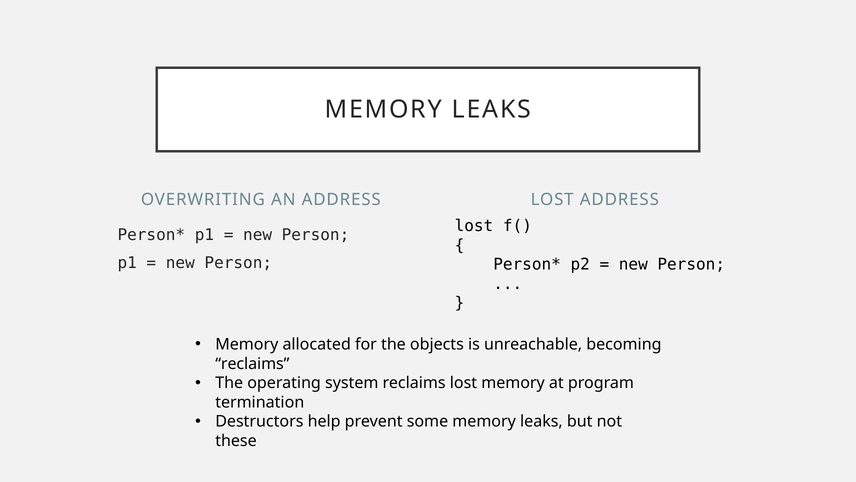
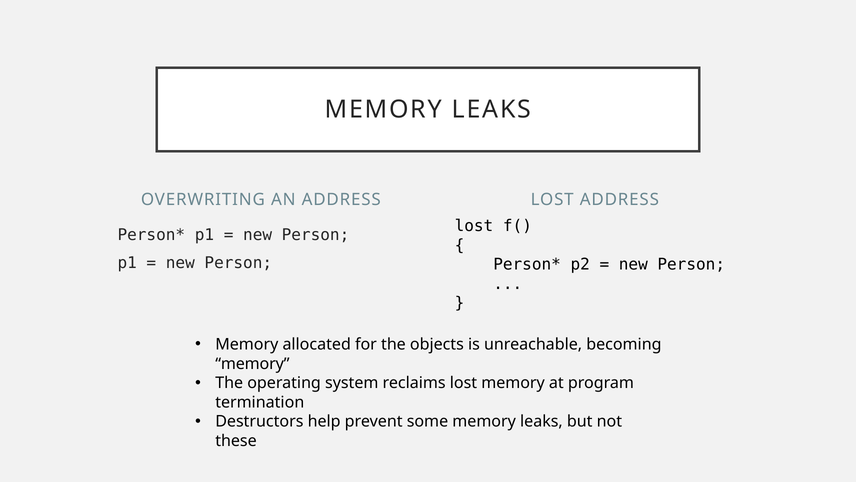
reclaims at (252, 363): reclaims -> memory
